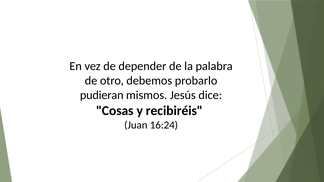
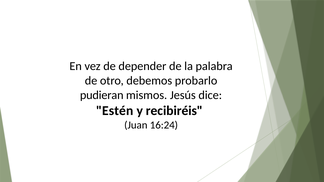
Cosas: Cosas -> Estén
